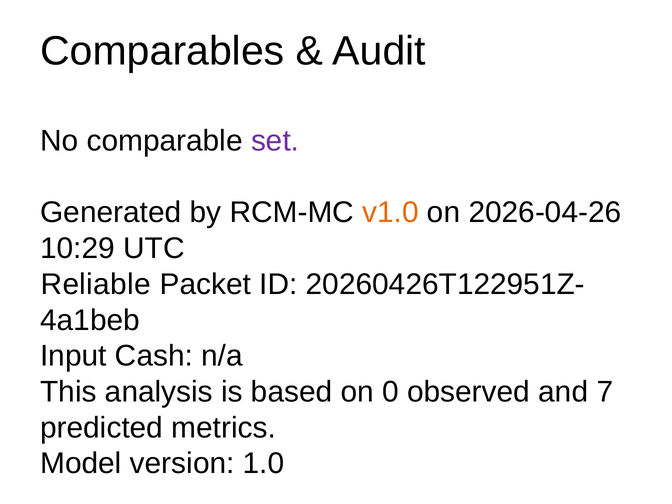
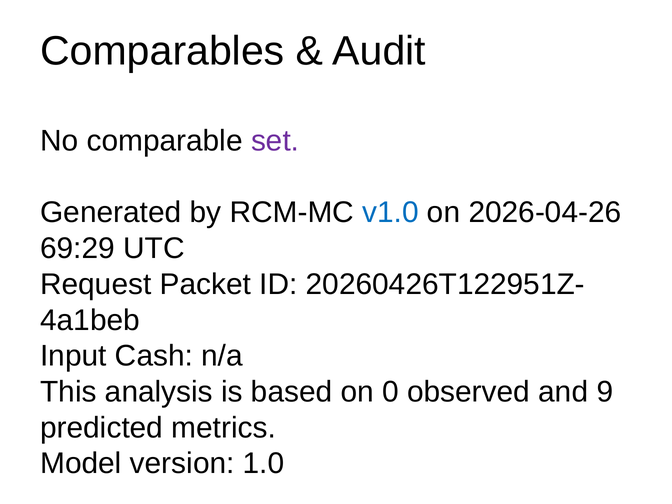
v1.0 colour: orange -> blue
10:29: 10:29 -> 69:29
Reliable: Reliable -> Request
7: 7 -> 9
